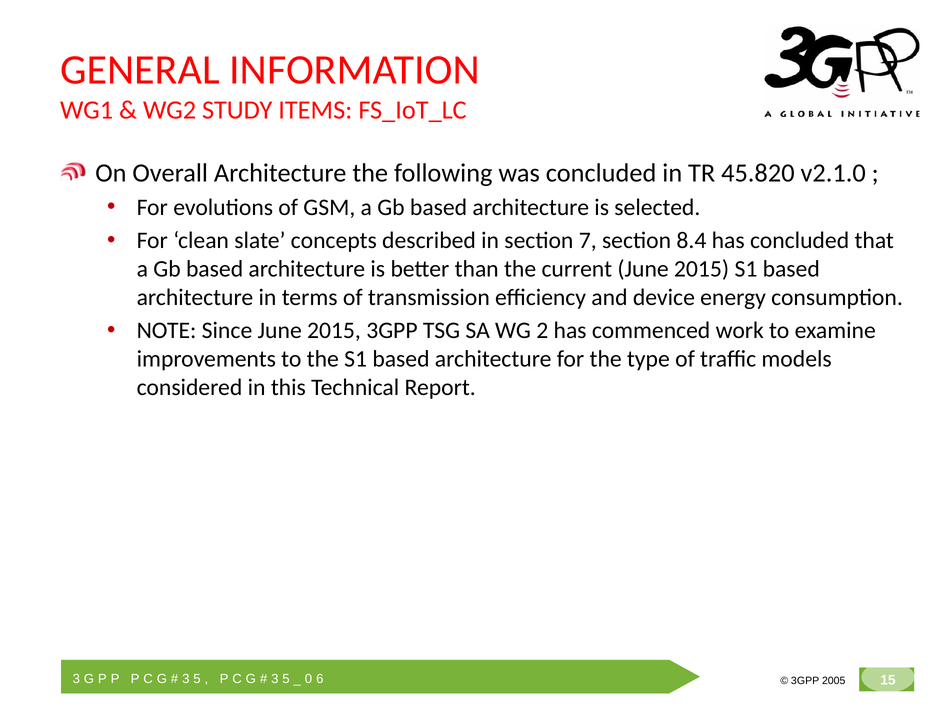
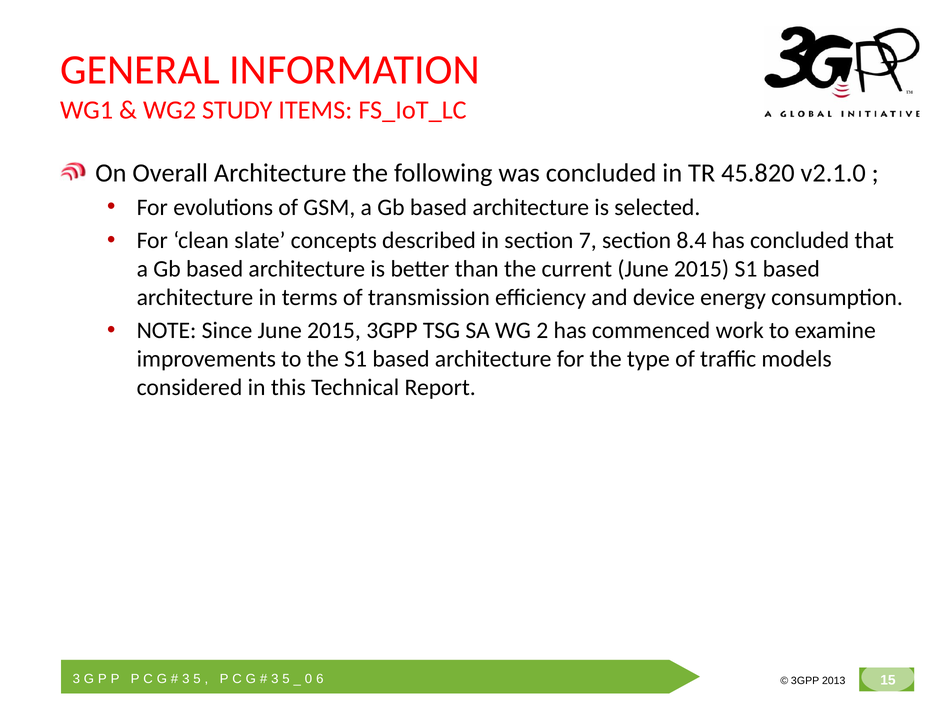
2005: 2005 -> 2013
